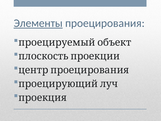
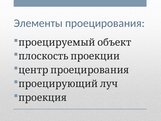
Элементы underline: present -> none
